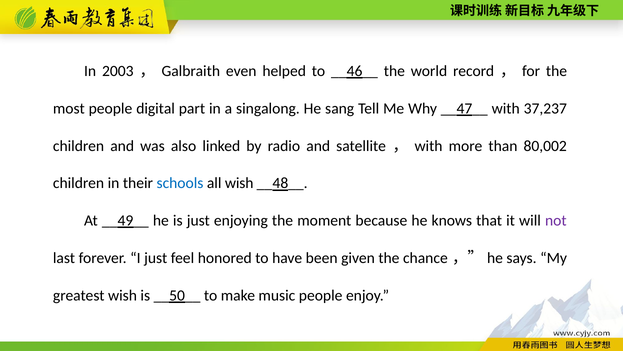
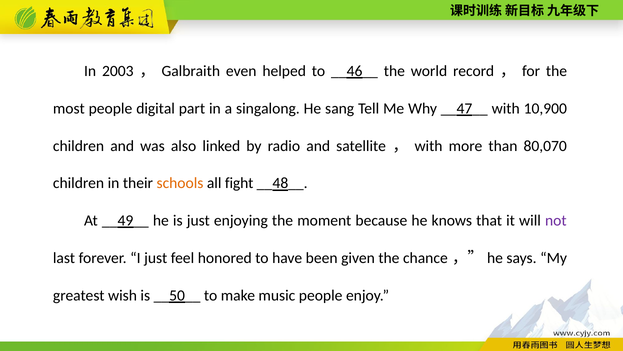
37,237: 37,237 -> 10,900
80,002: 80,002 -> 80,070
schools colour: blue -> orange
all wish: wish -> fight
